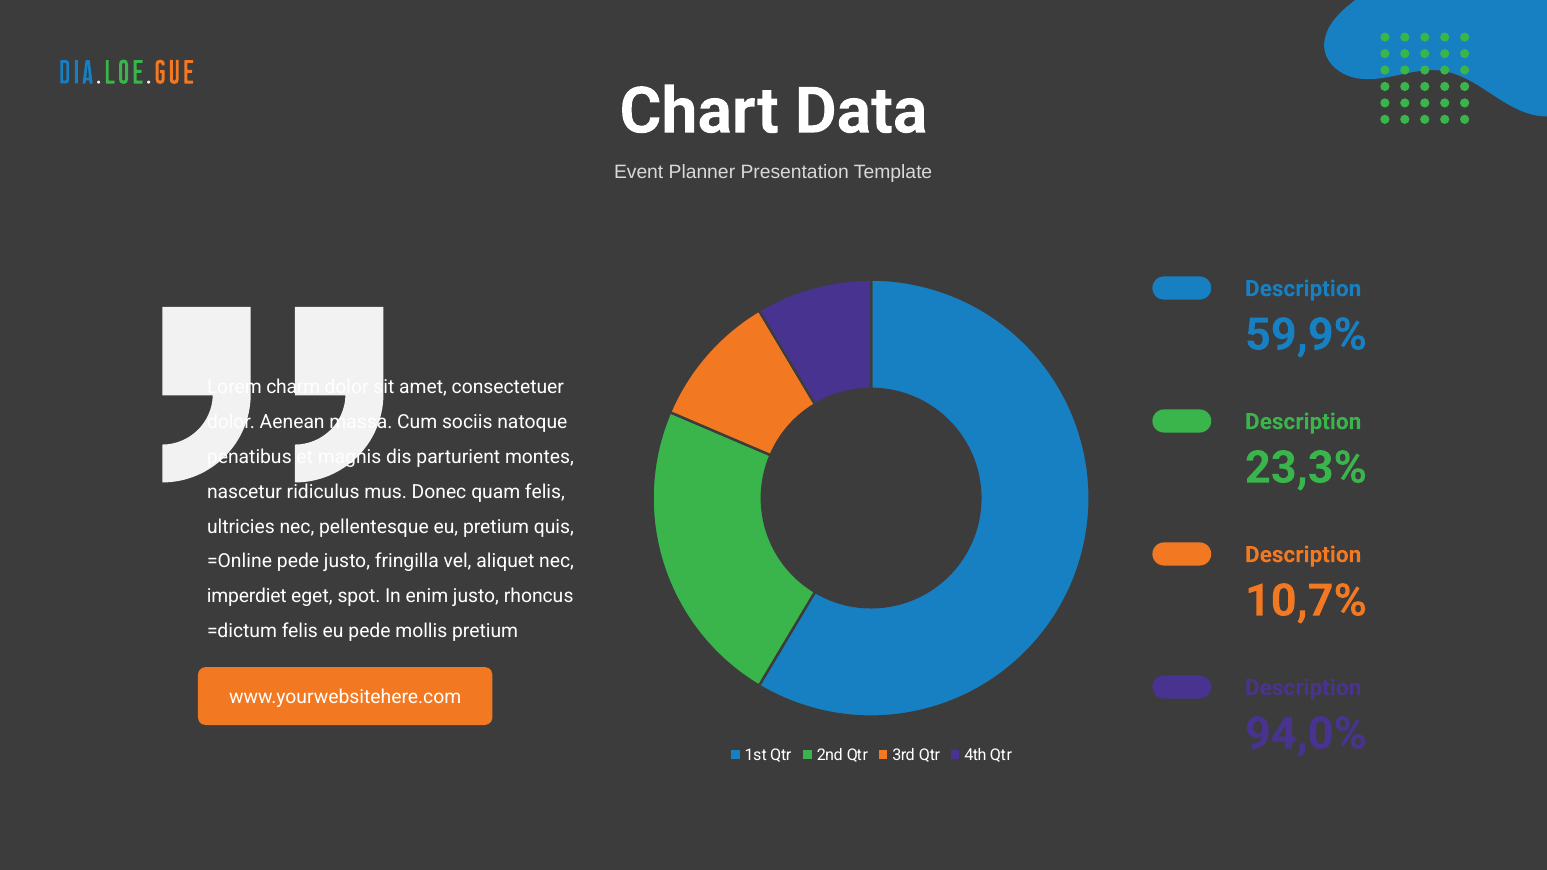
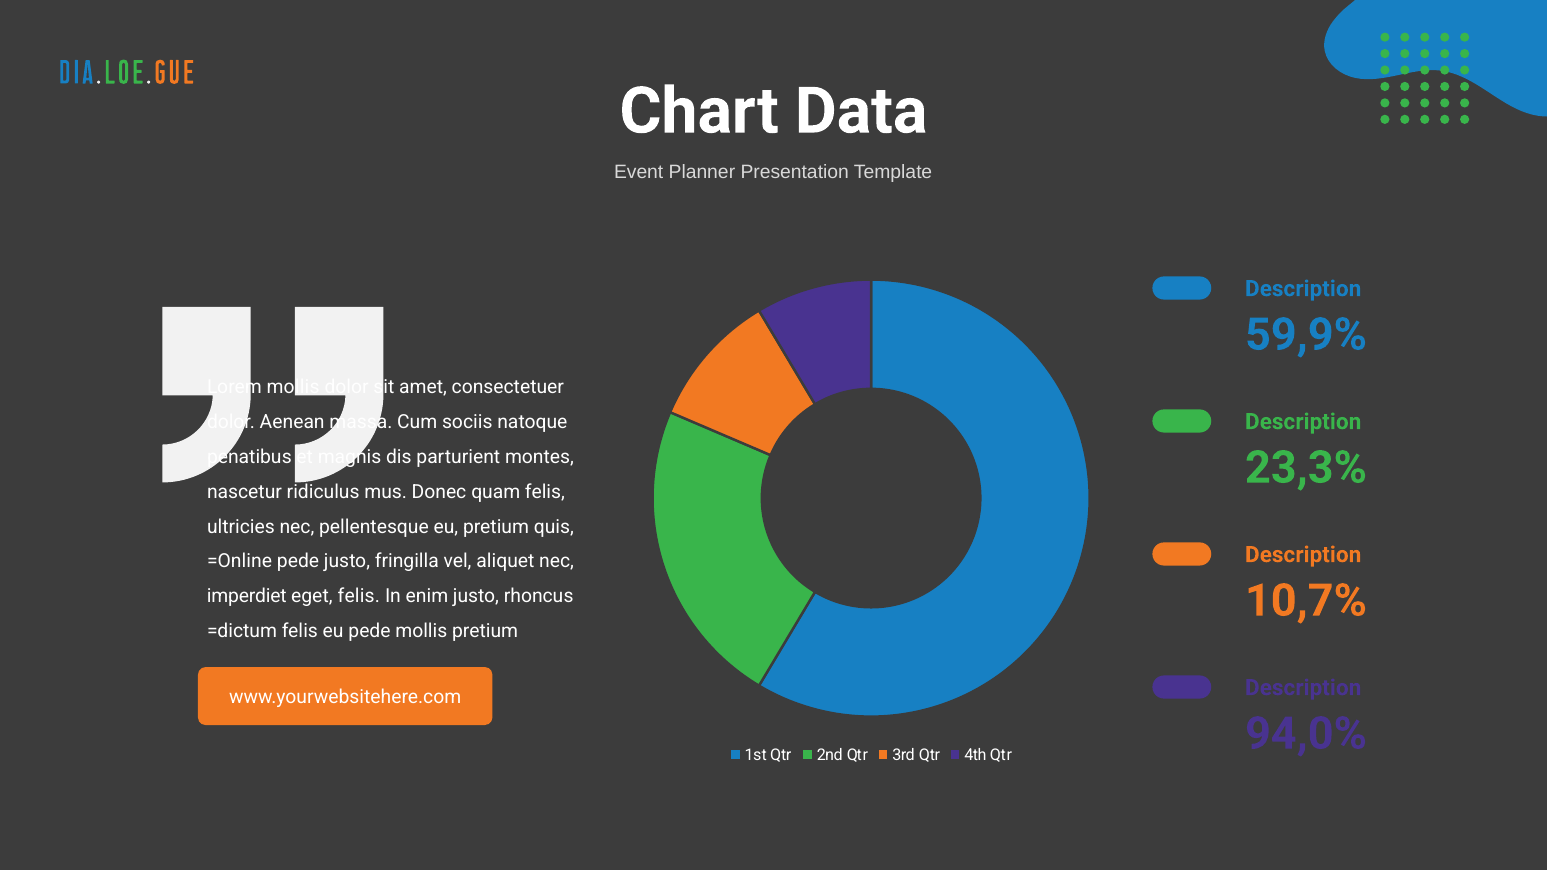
Lorem charm: charm -> mollis
eget spot: spot -> felis
